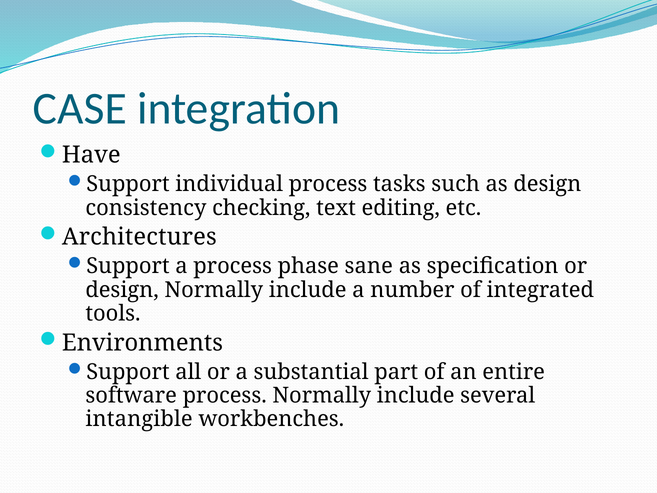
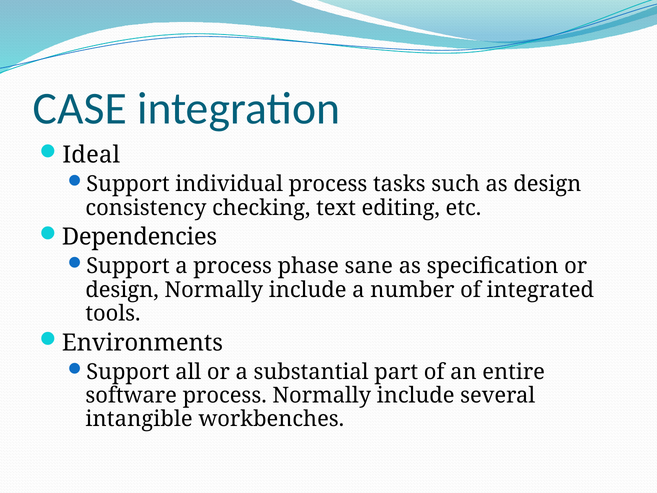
Have: Have -> Ideal
Architectures: Architectures -> Dependencies
